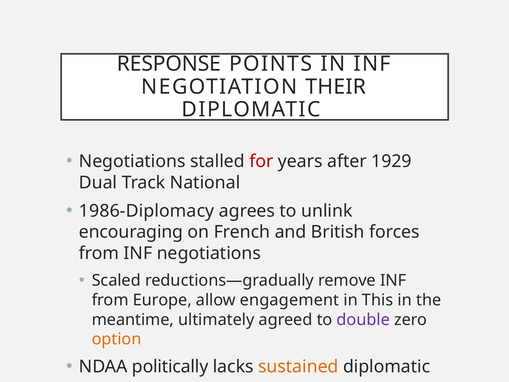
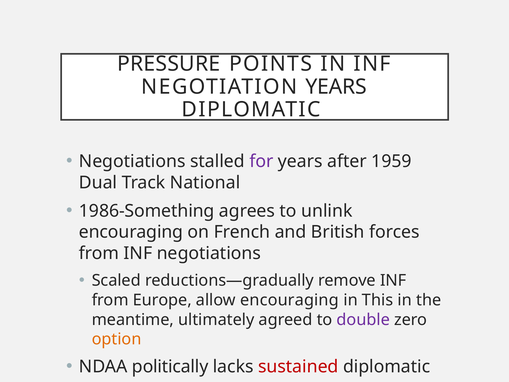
RESPONSE: RESPONSE -> PRESSURE
NEGOTIATION THEIR: THEIR -> YEARS
for colour: red -> purple
1929: 1929 -> 1959
1986-Diplomacy: 1986-Diplomacy -> 1986-Something
allow engagement: engagement -> encouraging
sustained colour: orange -> red
